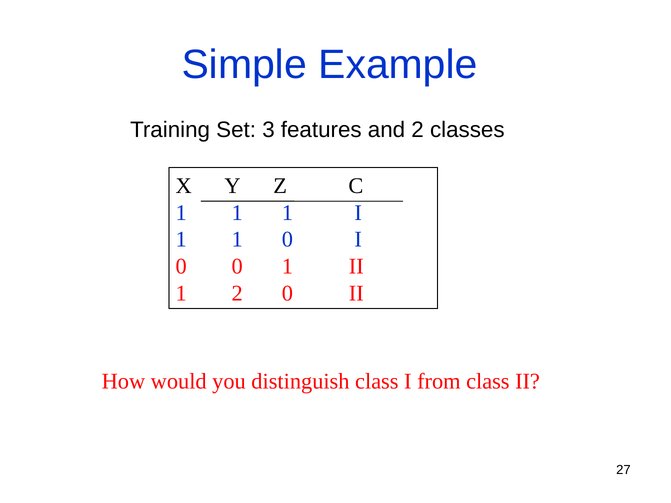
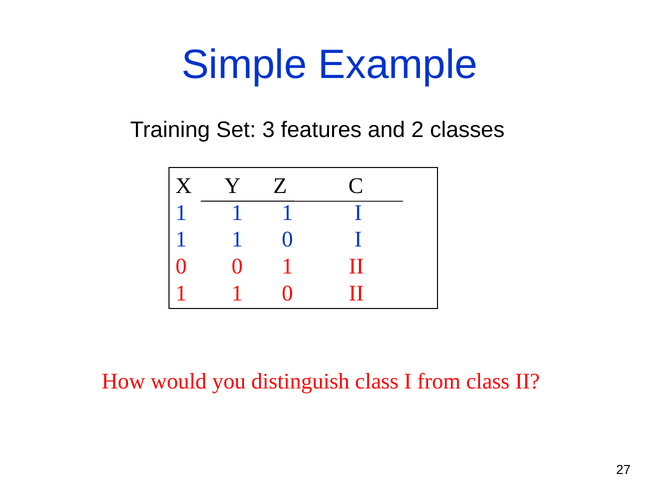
2 at (237, 293): 2 -> 1
